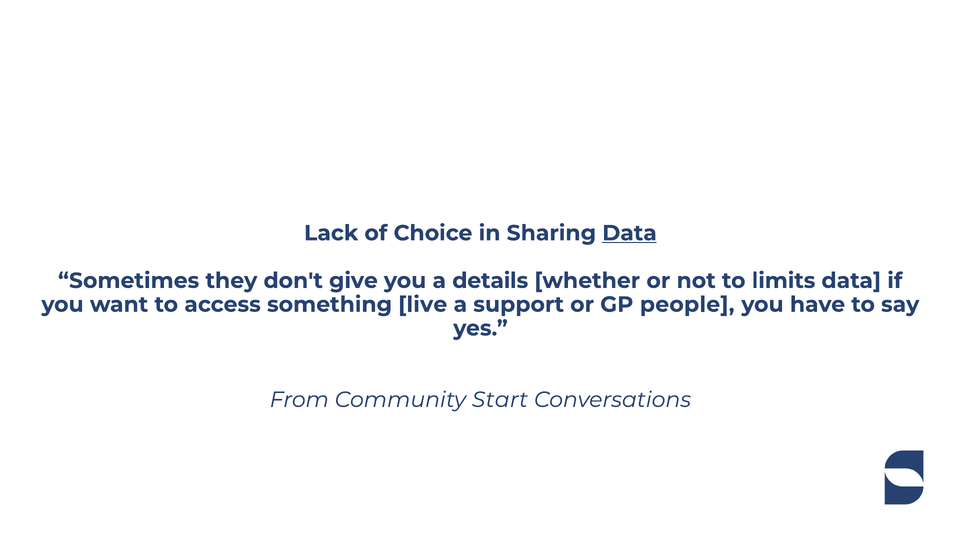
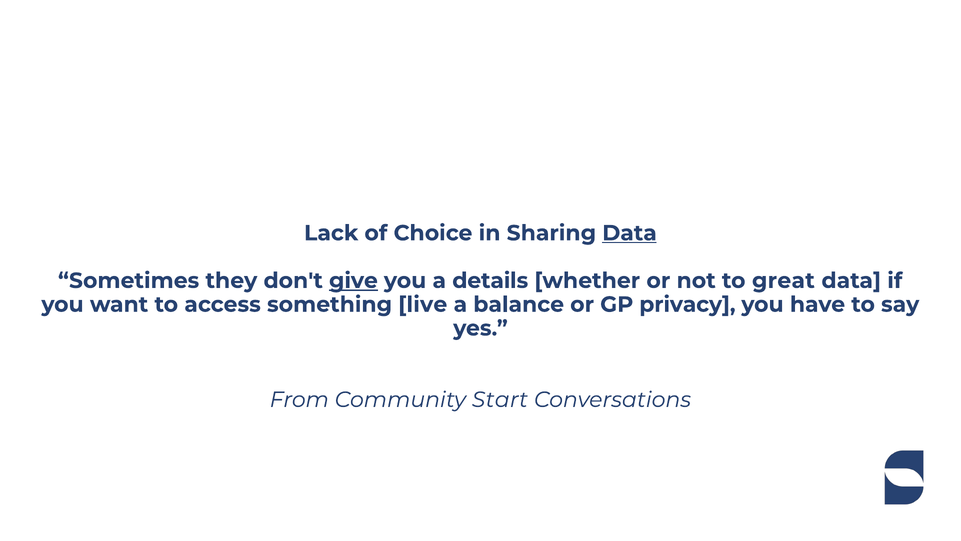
give underline: none -> present
limits: limits -> great
support: support -> balance
people: people -> privacy
